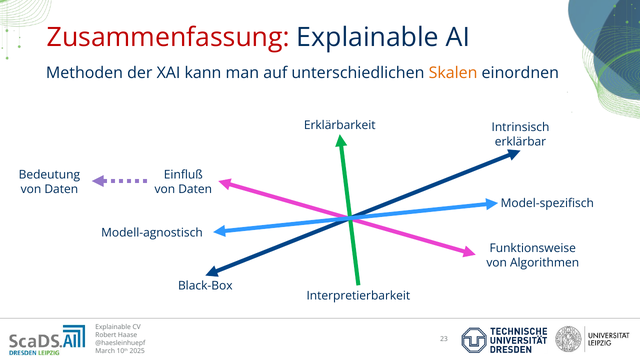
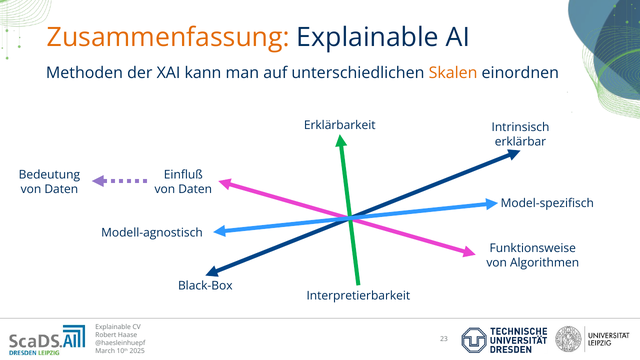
Zusammenfassung colour: red -> orange
